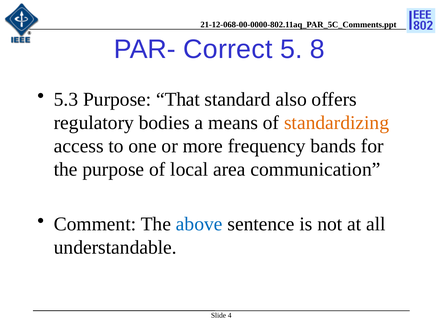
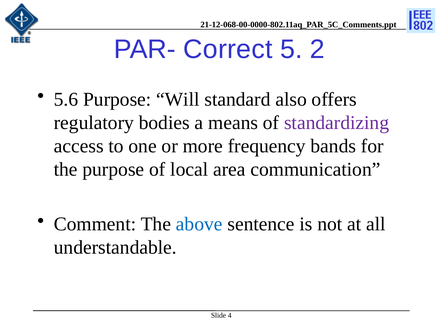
8: 8 -> 2
5.3: 5.3 -> 5.6
That: That -> Will
standardizing colour: orange -> purple
